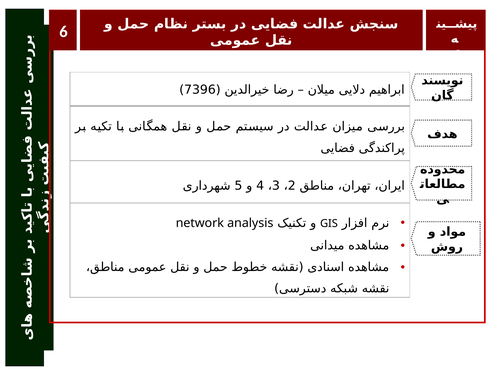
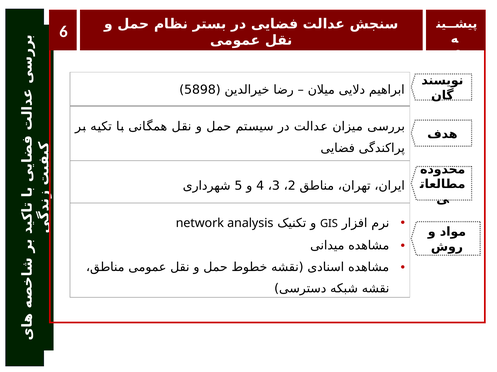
7396: 7396 -> 5898
